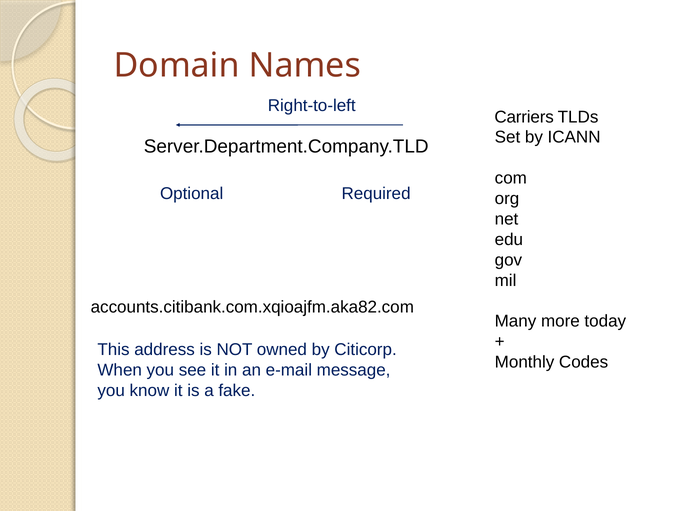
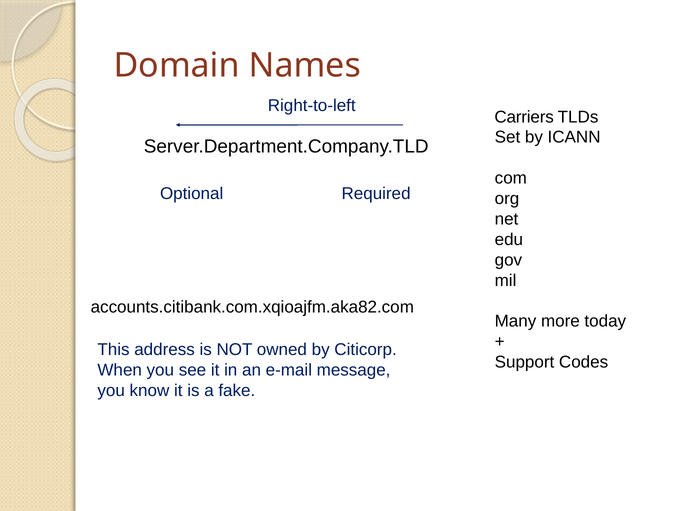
Monthly: Monthly -> Support
